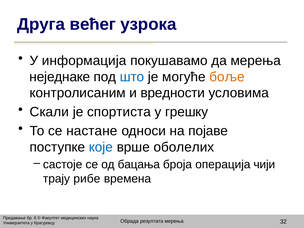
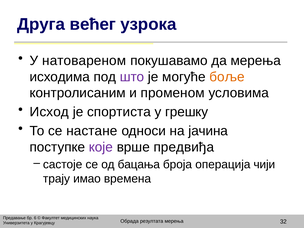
информација: информација -> натовареном
неједнаке: неједнаке -> исходима
што colour: blue -> purple
вредности: вредности -> променом
Скали: Скали -> Исход
појаве: појаве -> јачина
које colour: blue -> purple
оболелих: оболелих -> предвиђа
рибе: рибе -> имао
